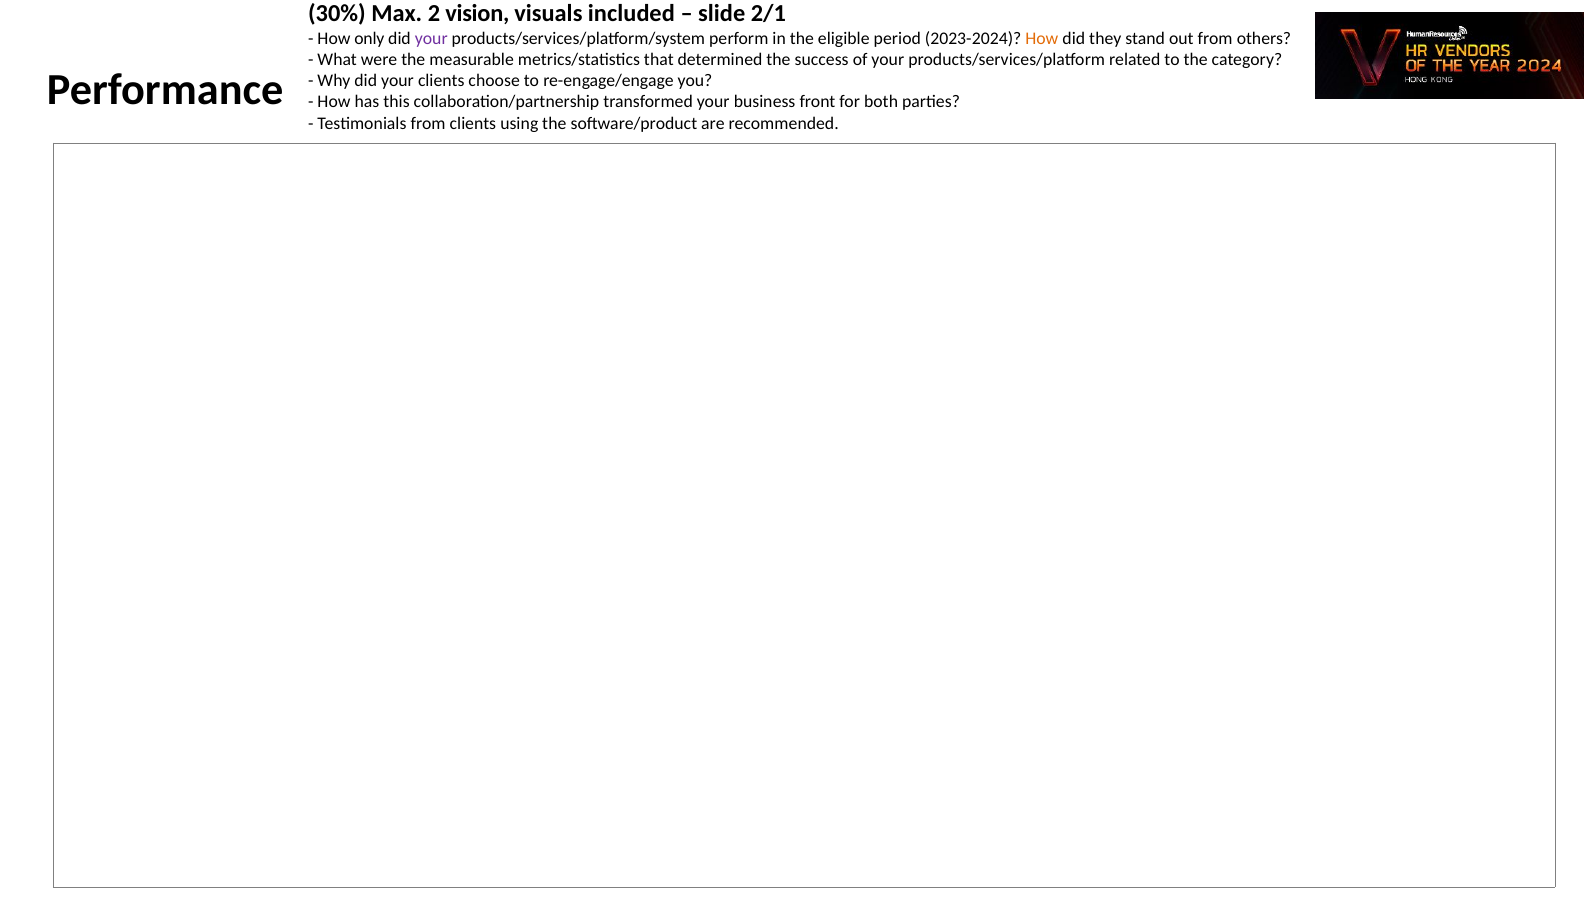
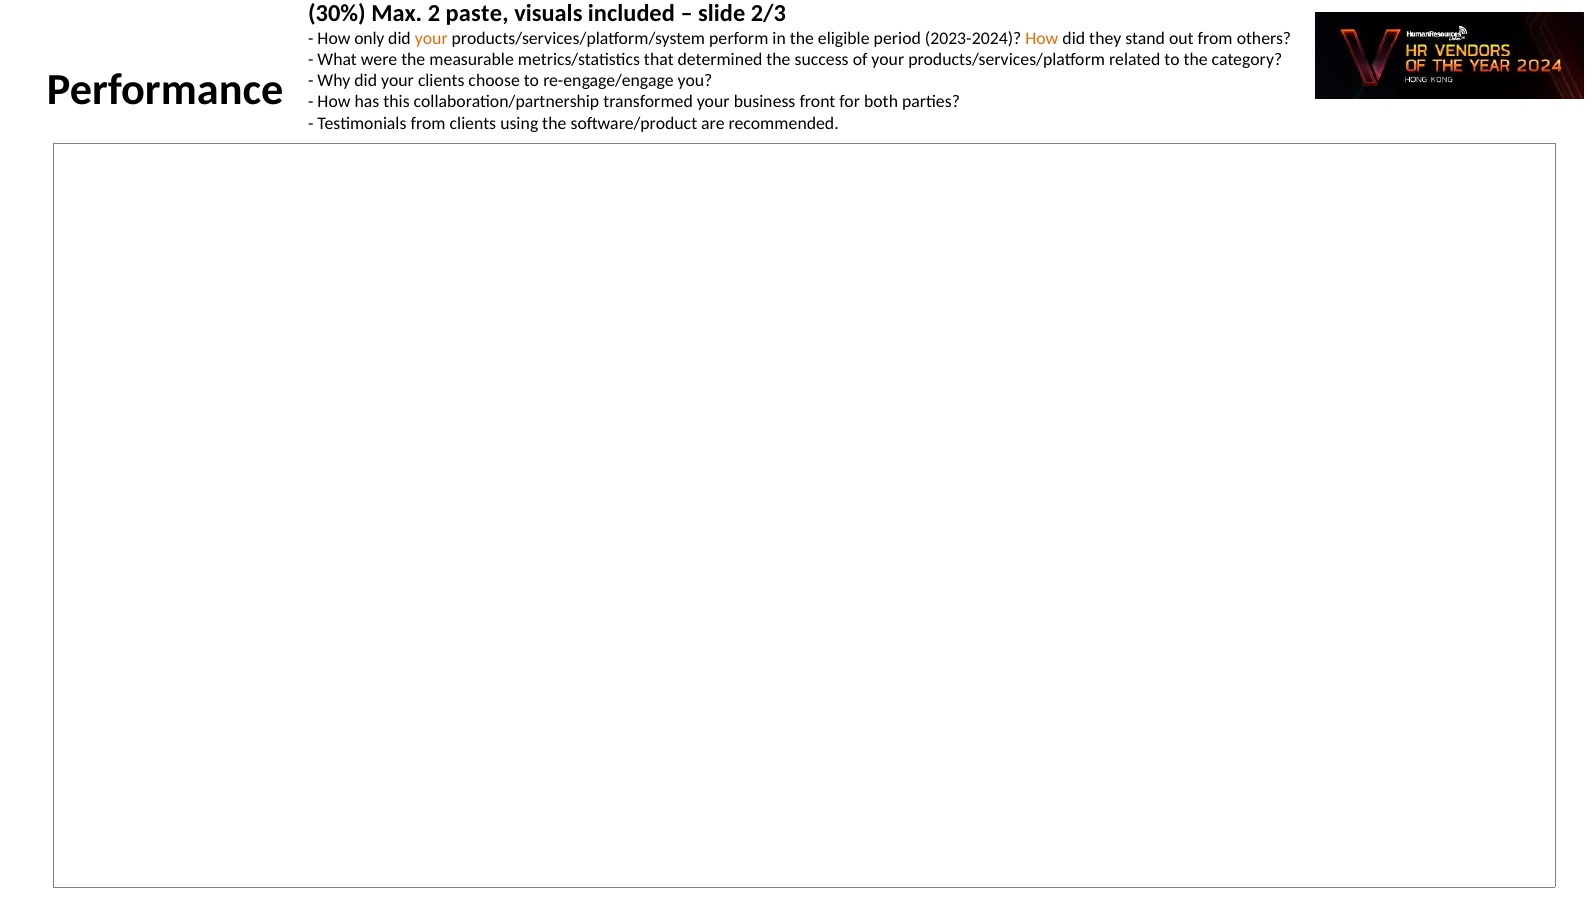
vision: vision -> paste
2/1: 2/1 -> 2/3
your at (431, 38) colour: purple -> orange
